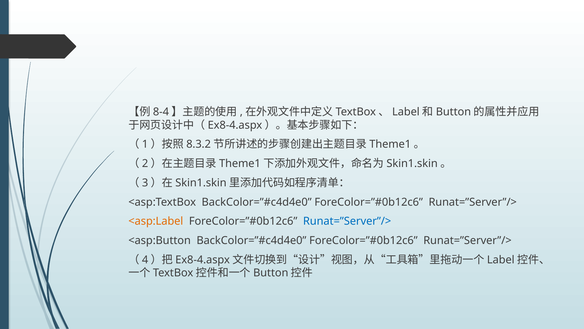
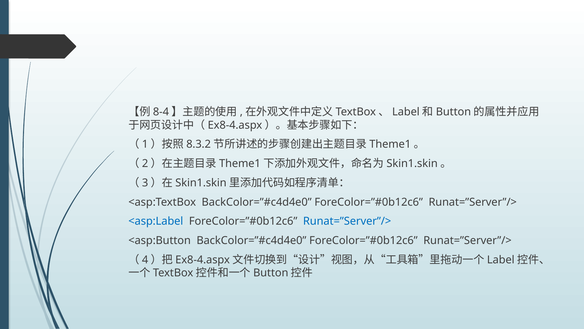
<asp:Label colour: orange -> blue
